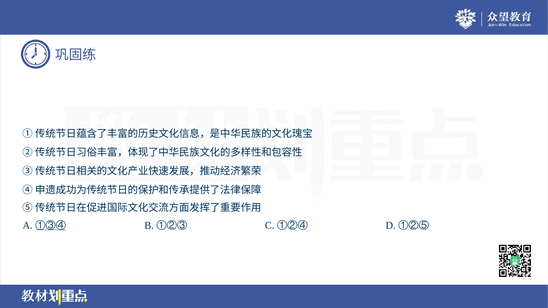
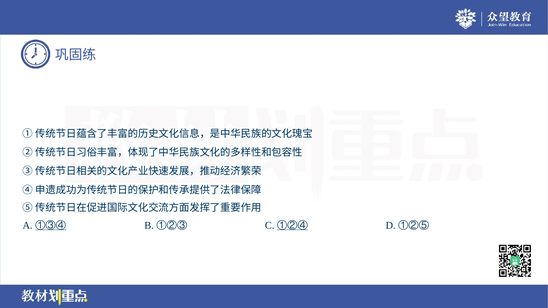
①②④ underline: none -> present
